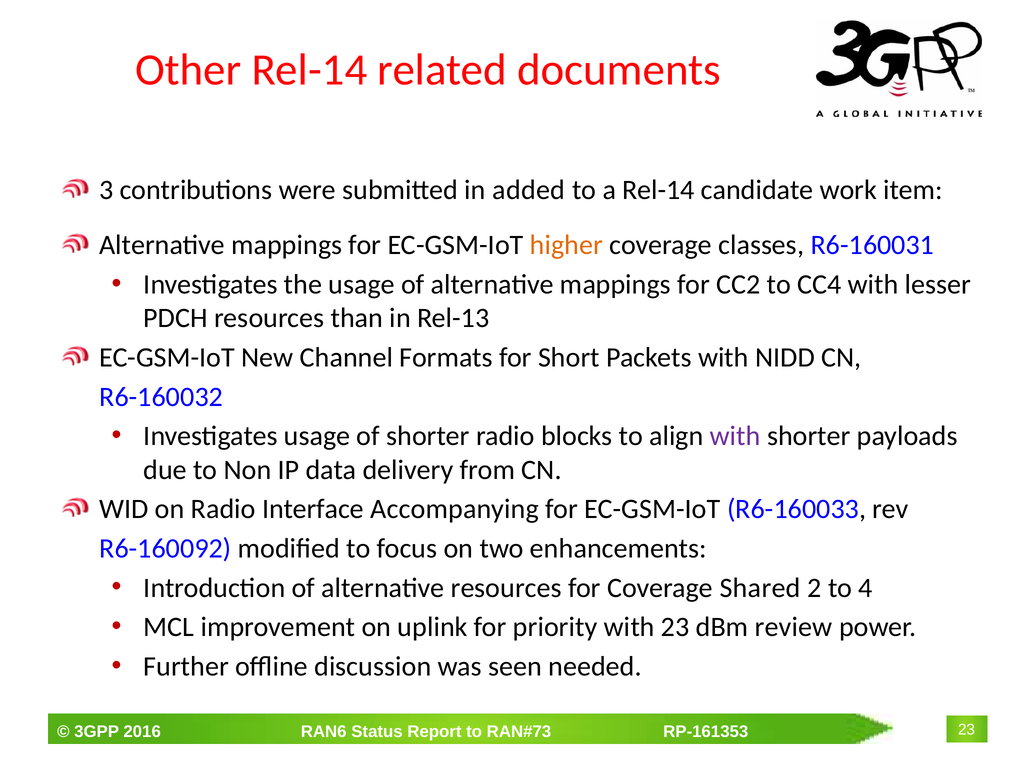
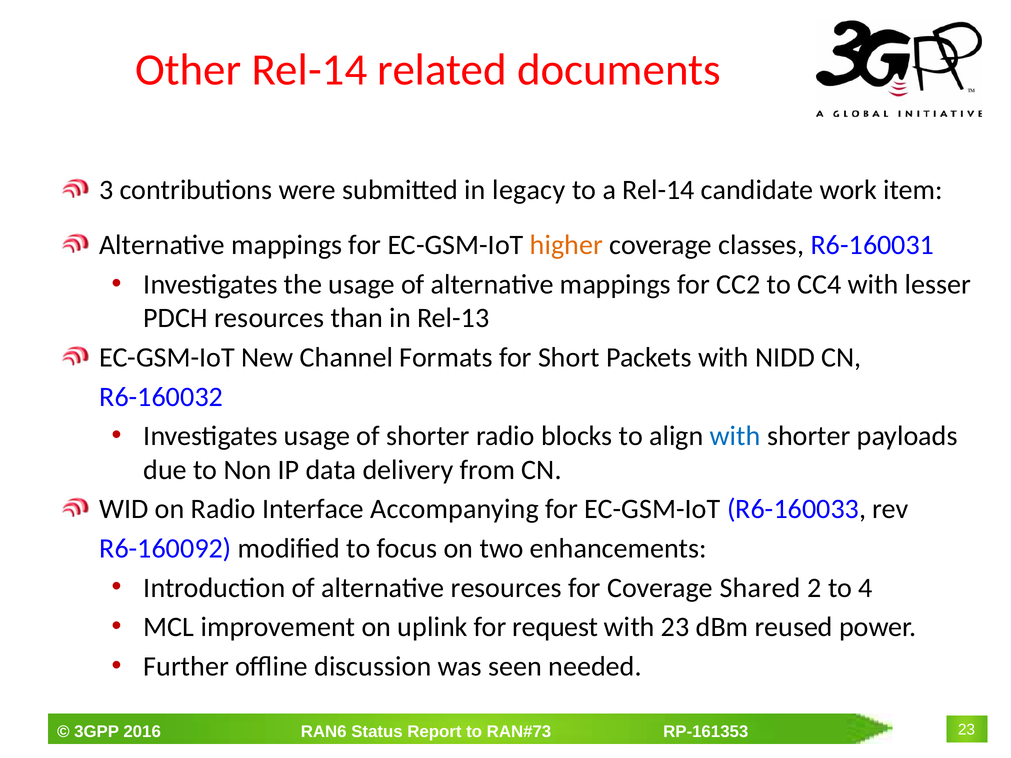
added: added -> legacy
with at (735, 436) colour: purple -> blue
priority: priority -> request
review: review -> reused
